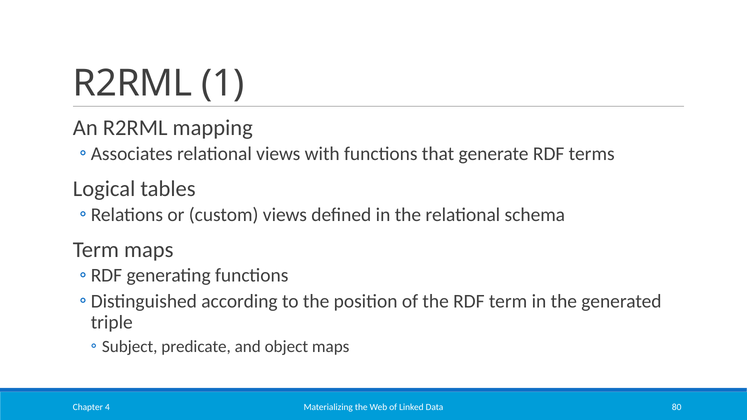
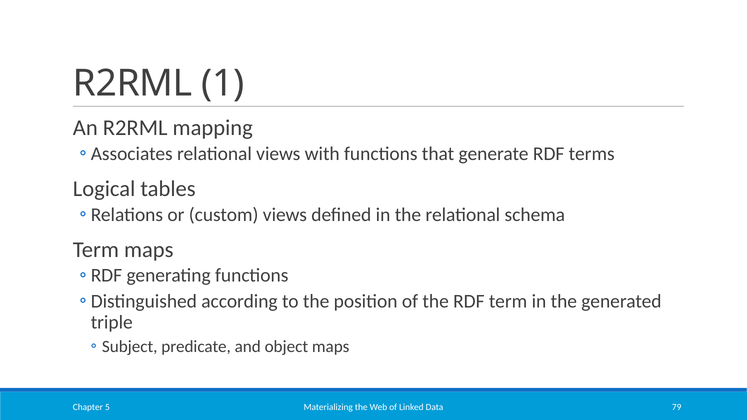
80: 80 -> 79
4: 4 -> 5
